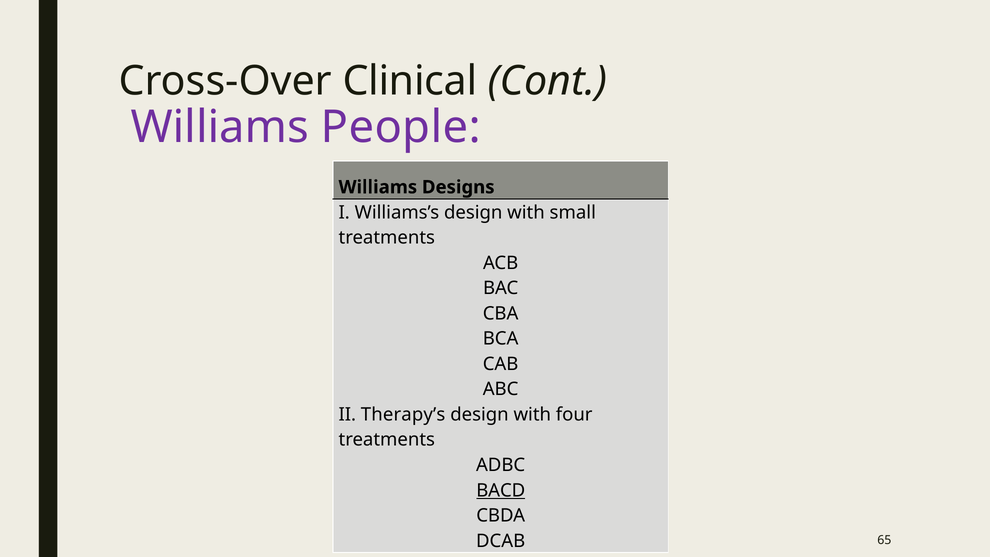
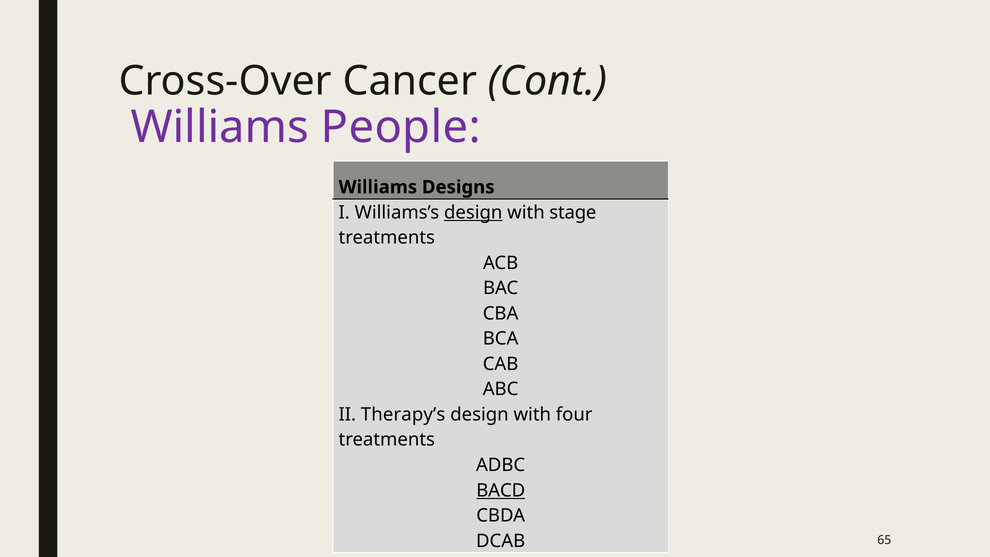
Clinical: Clinical -> Cancer
design at (473, 212) underline: none -> present
small: small -> stage
